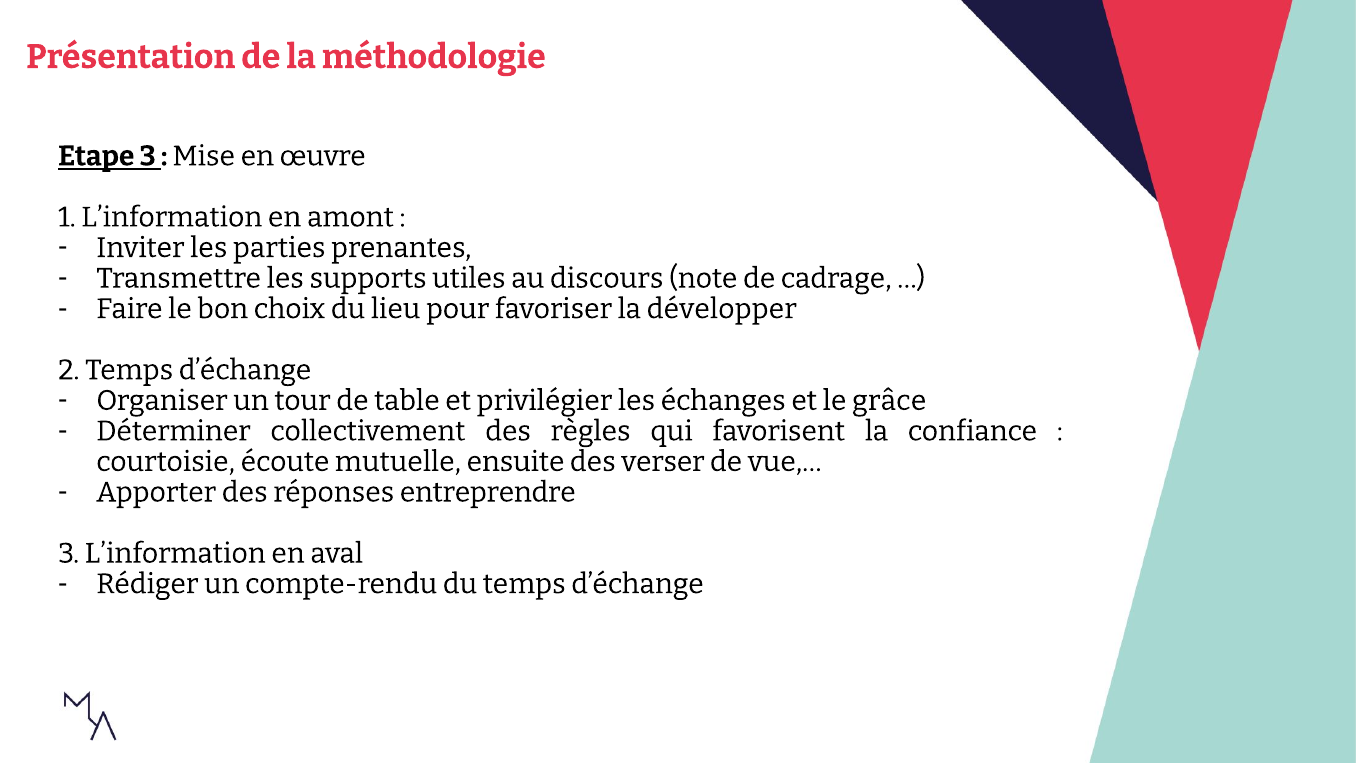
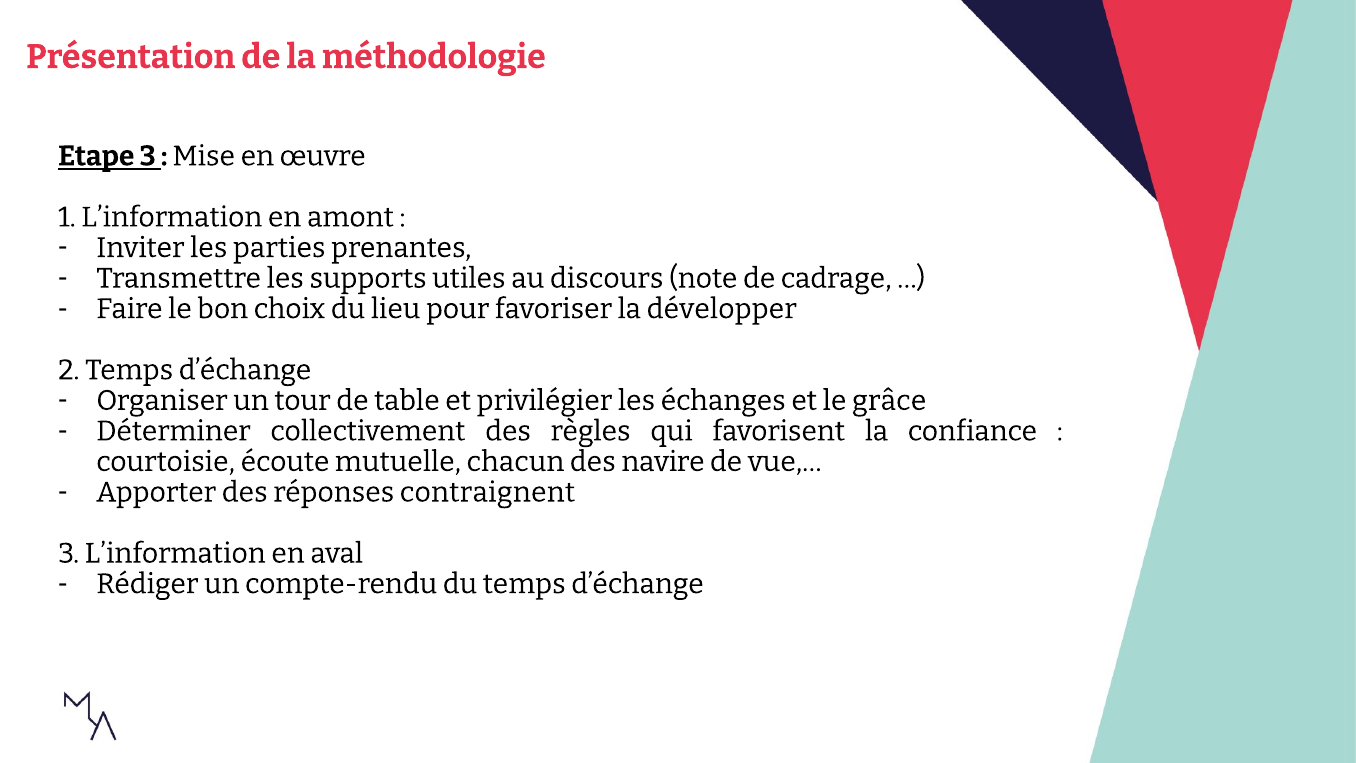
ensuite: ensuite -> chacun
verser: verser -> navire
entreprendre: entreprendre -> contraignent
